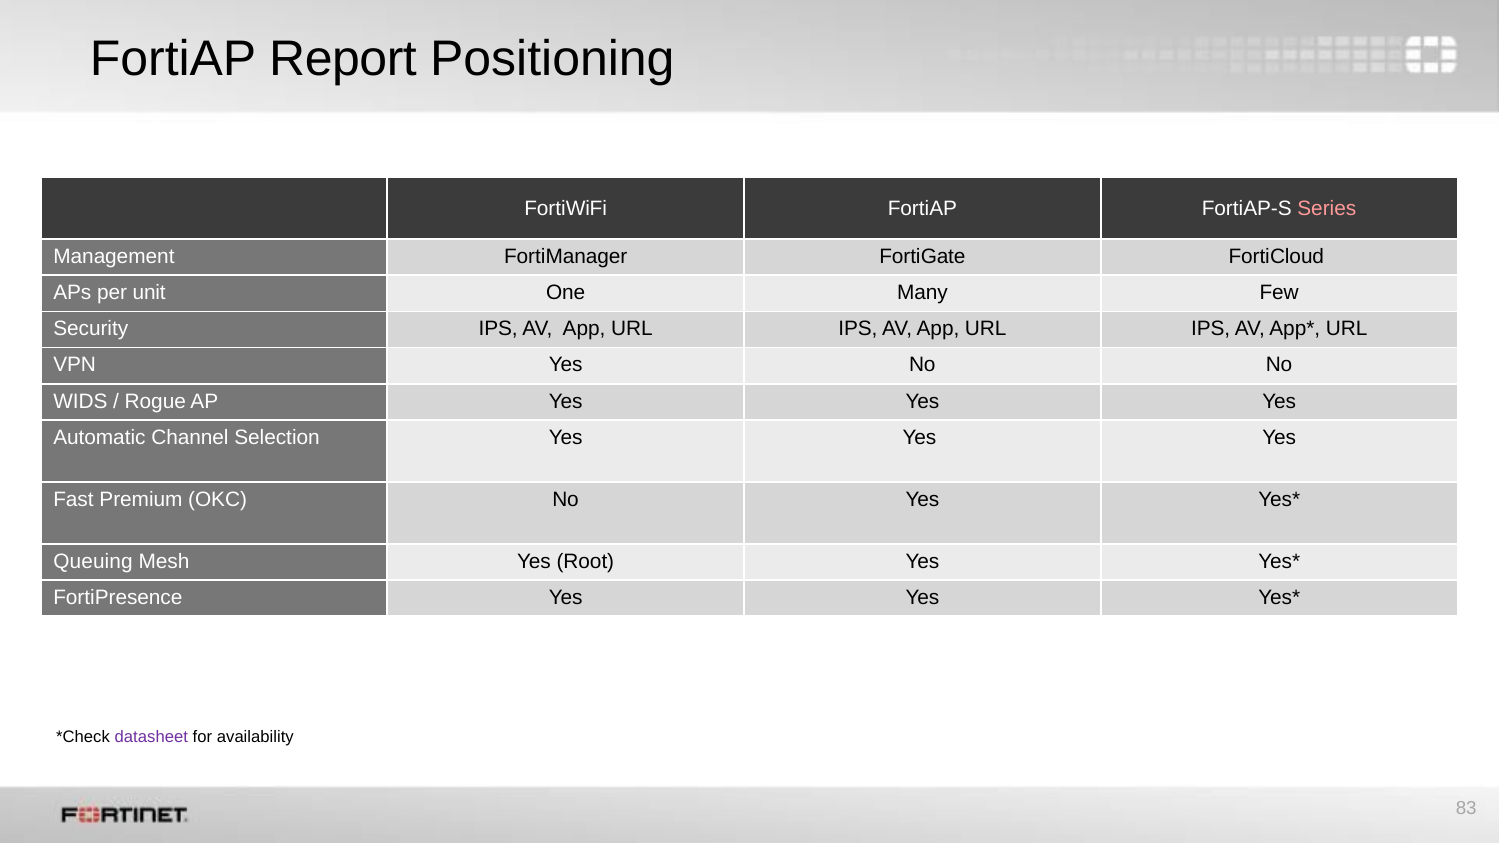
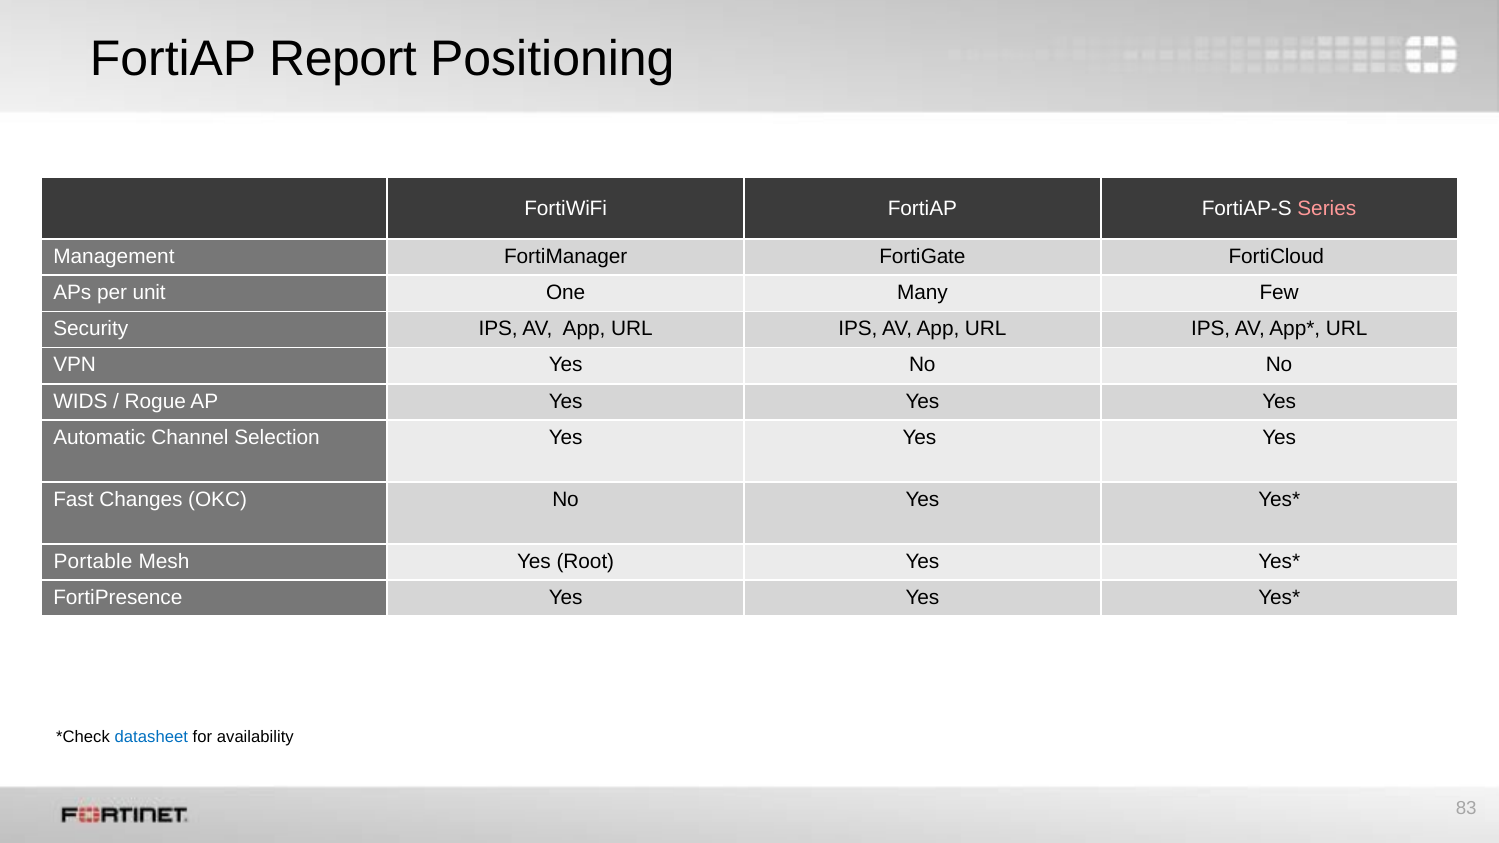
Premium: Premium -> Changes
Queuing: Queuing -> Portable
datasheet colour: purple -> blue
